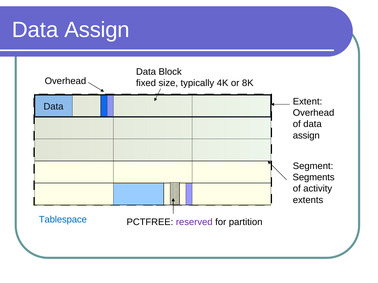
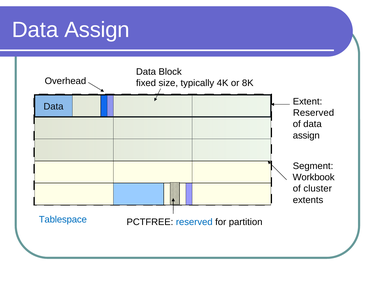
Overhead at (314, 113): Overhead -> Reserved
Segments: Segments -> Workbook
activity: activity -> cluster
reserved at (194, 222) colour: purple -> blue
